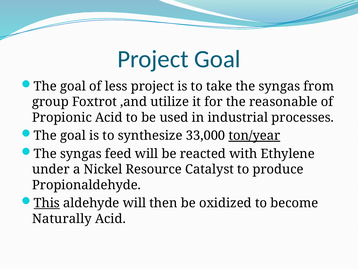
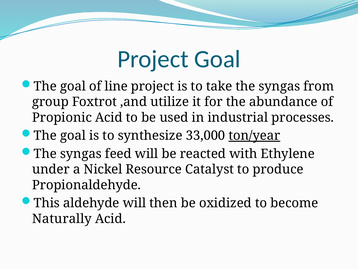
less: less -> line
reasonable: reasonable -> abundance
This underline: present -> none
